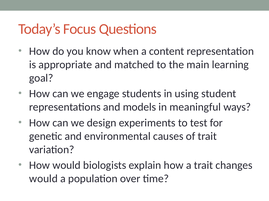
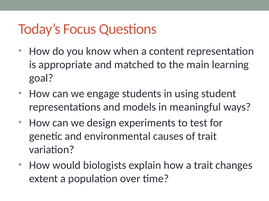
would at (43, 179): would -> extent
